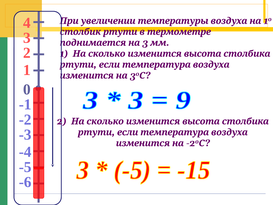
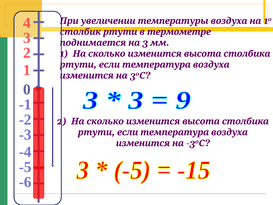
-2 at (191, 143): -2 -> -3
